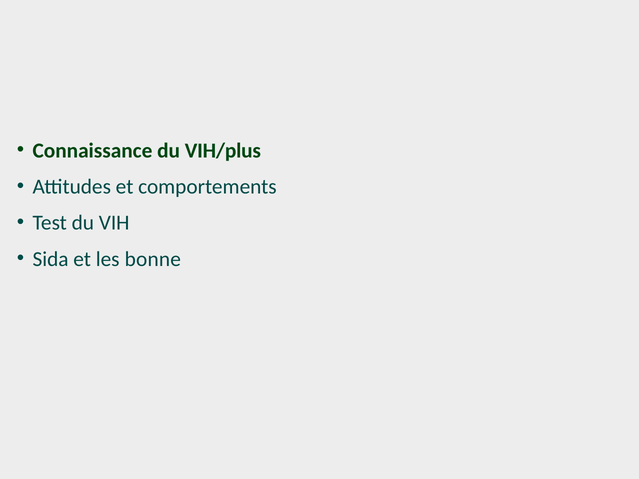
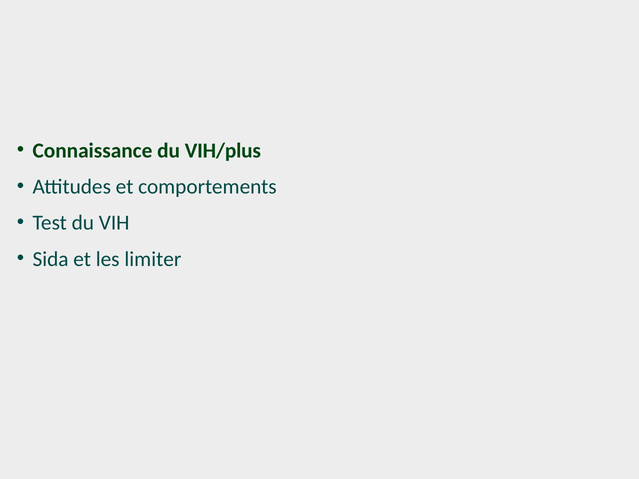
bonne: bonne -> limiter
